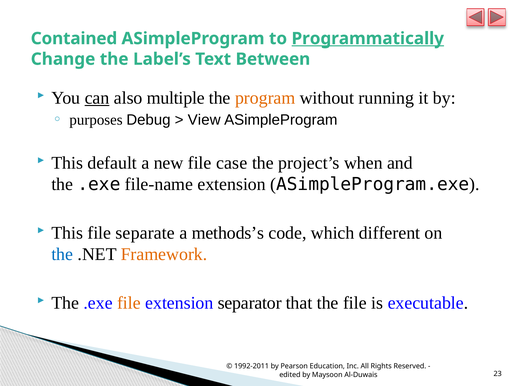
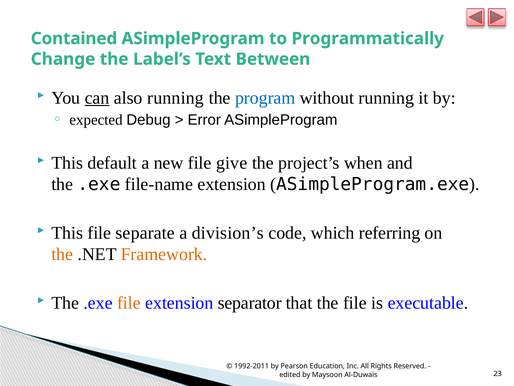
Programmatically underline: present -> none
also multiple: multiple -> running
program colour: orange -> blue
purposes: purposes -> expected
View: View -> Error
case: case -> give
methods’s: methods’s -> division’s
different: different -> referring
the at (62, 254) colour: blue -> orange
